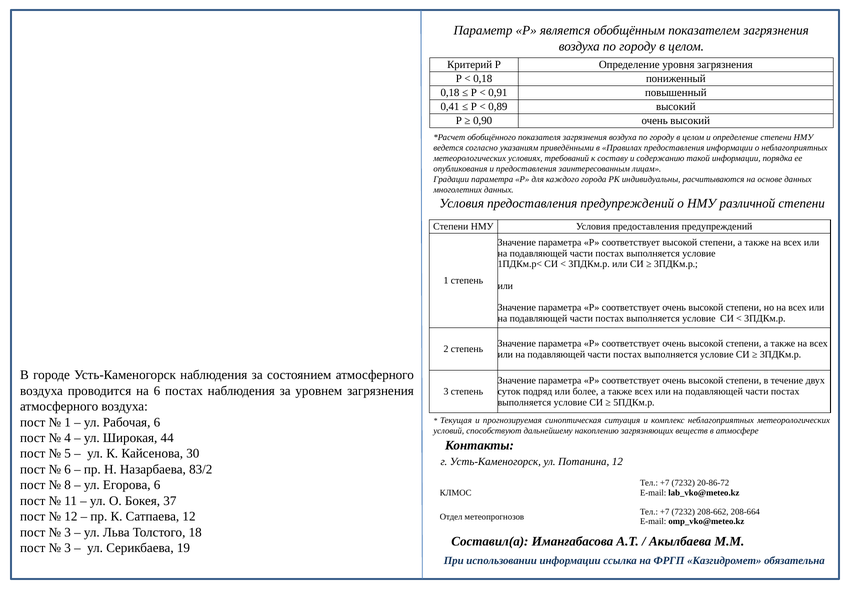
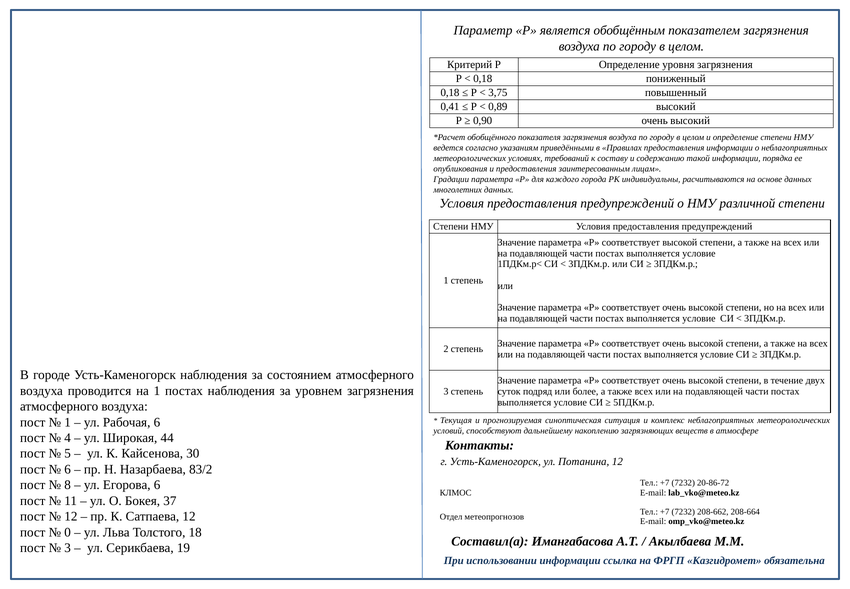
0,91: 0,91 -> 3,75
на 6: 6 -> 1
3 at (68, 532): 3 -> 0
